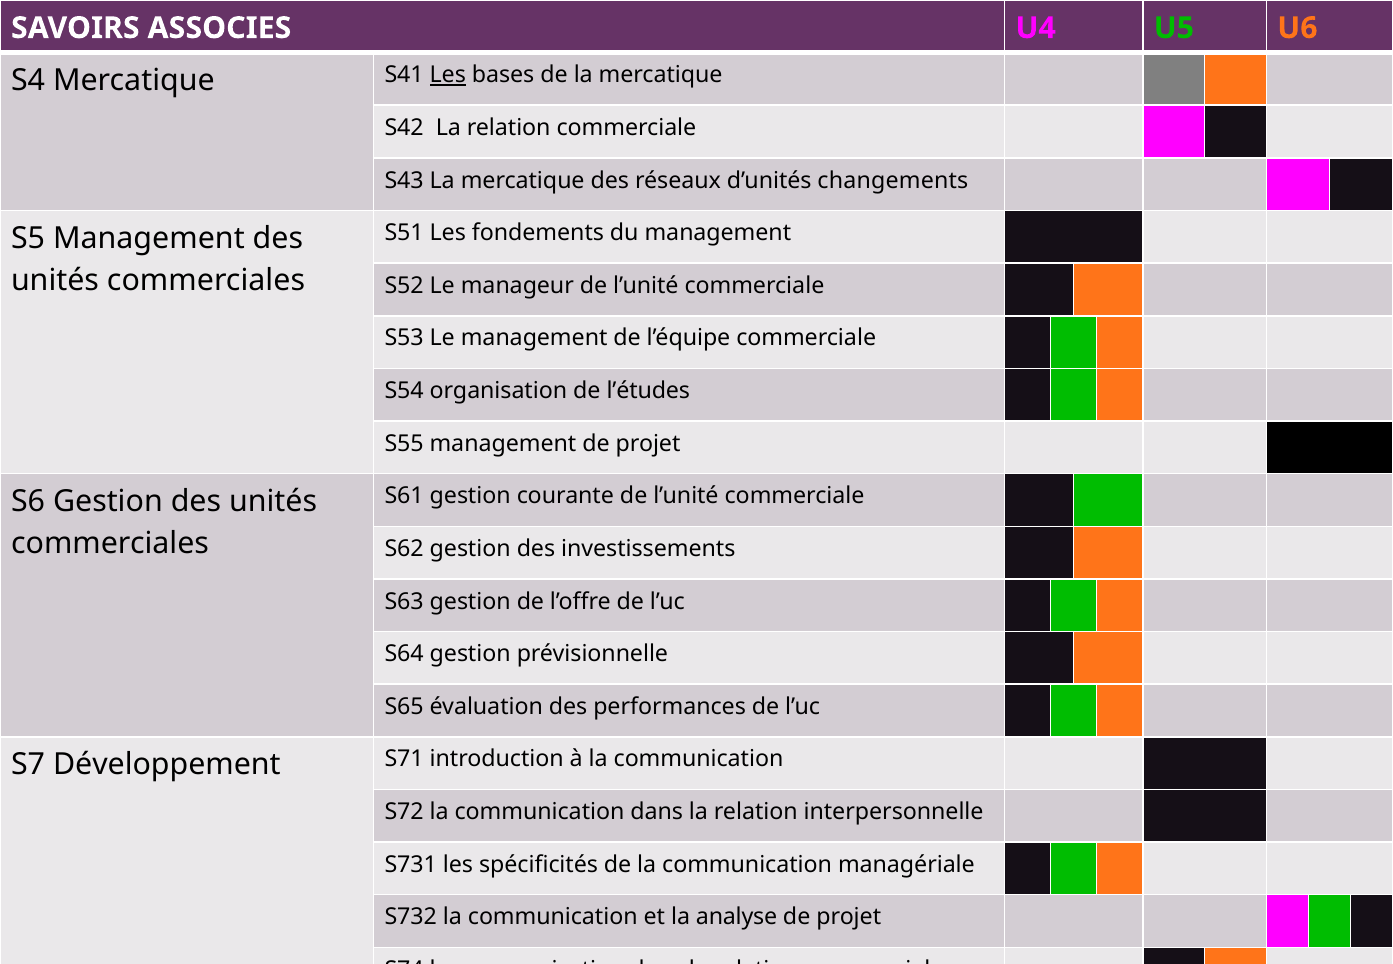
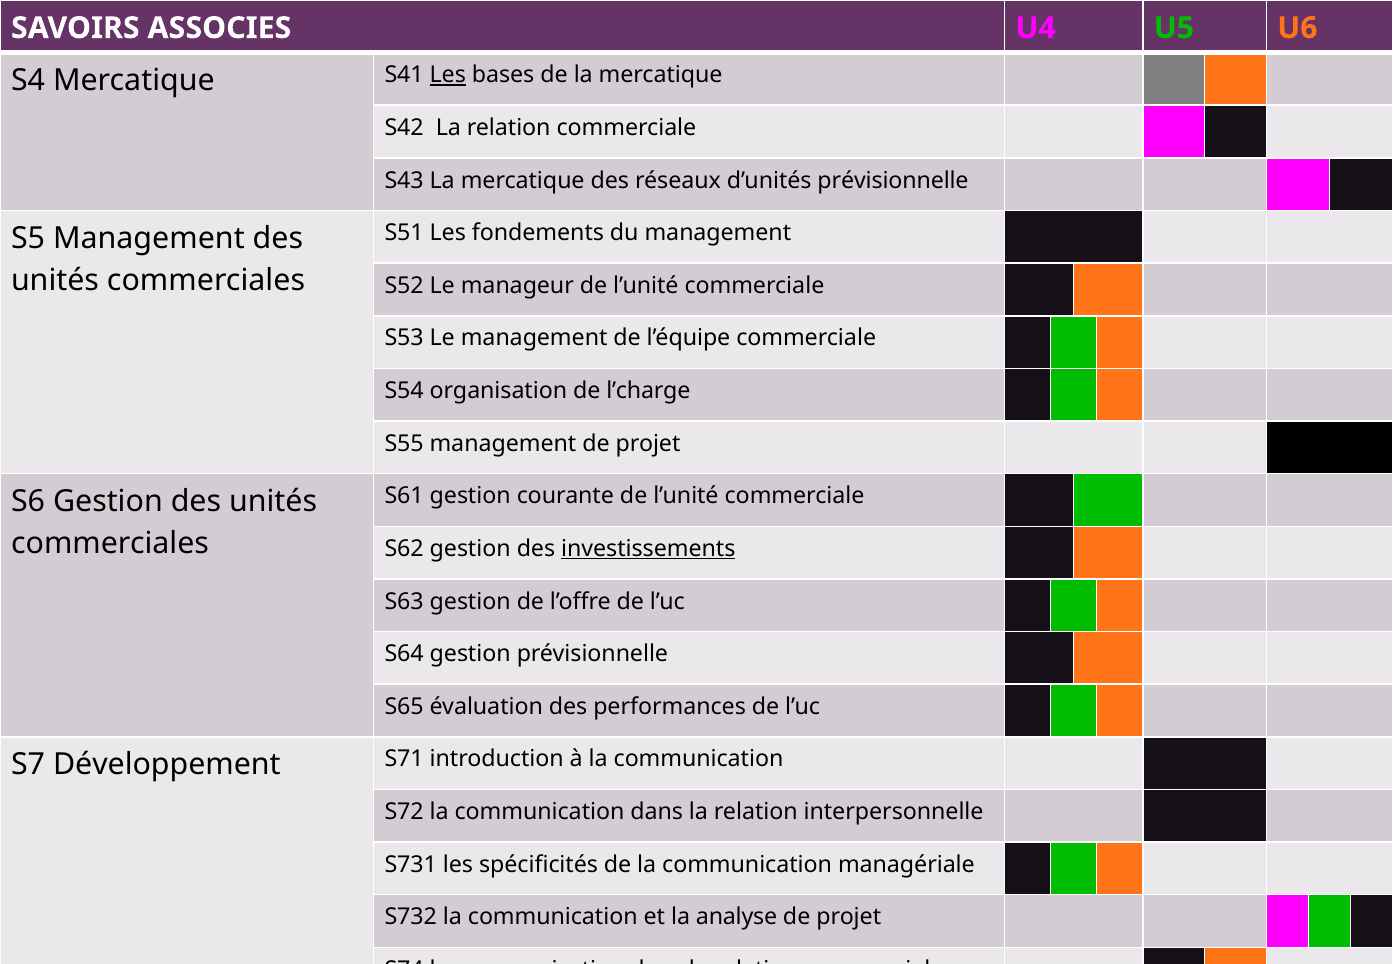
d’unités changements: changements -> prévisionnelle
l’études: l’études -> l’charge
investissements underline: none -> present
